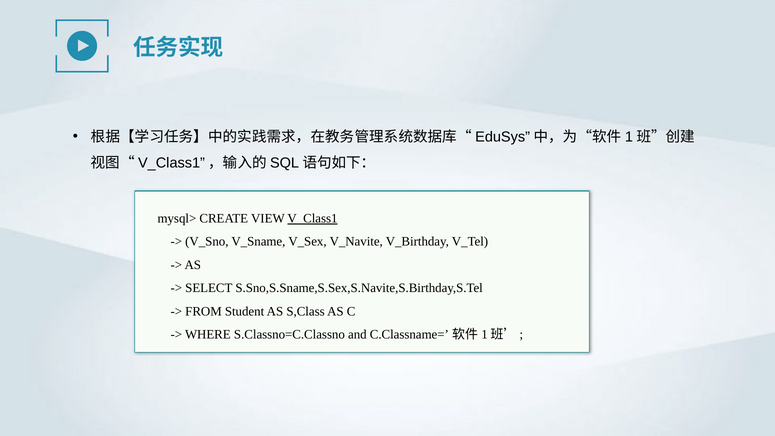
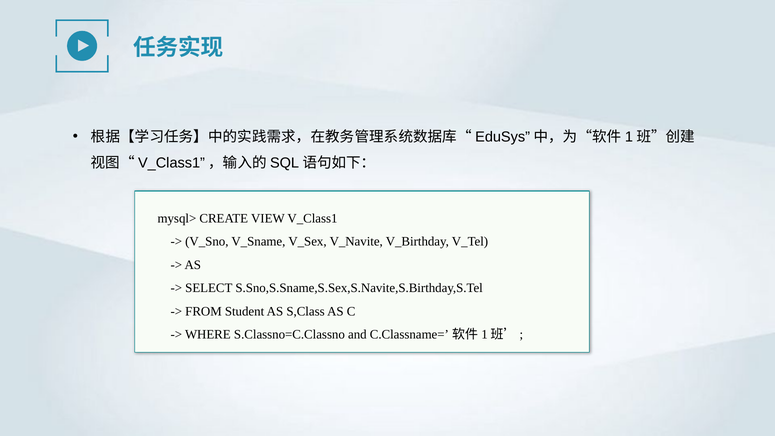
V_Class1 underline: present -> none
